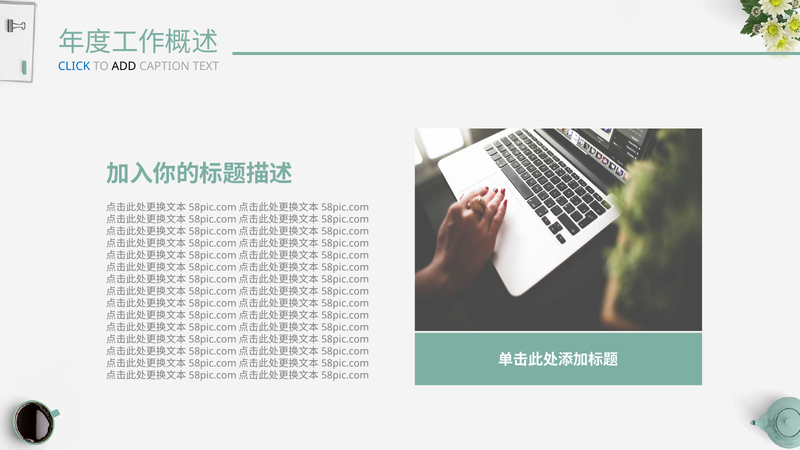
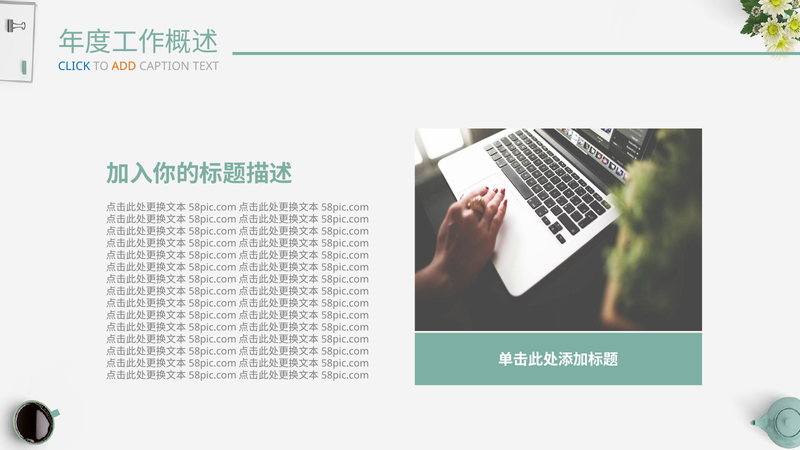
ADD colour: black -> orange
